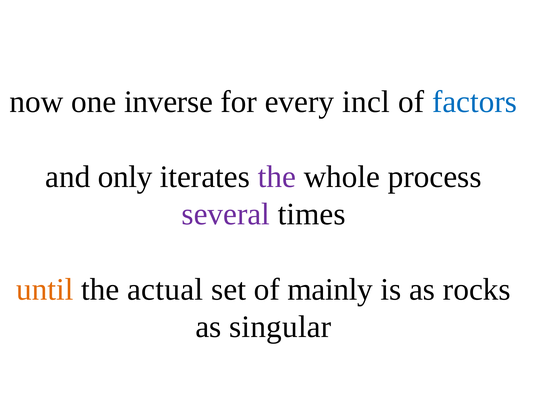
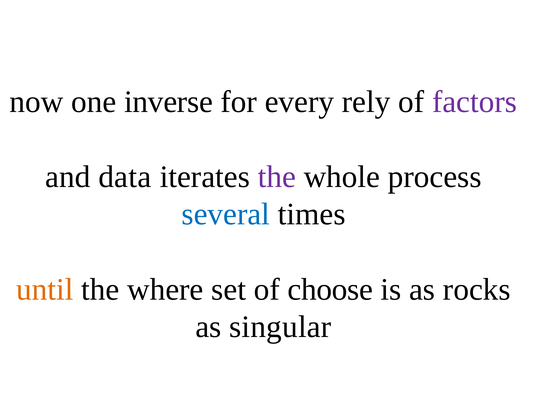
incl: incl -> rely
factors colour: blue -> purple
only: only -> data
several colour: purple -> blue
actual: actual -> where
mainly: mainly -> choose
